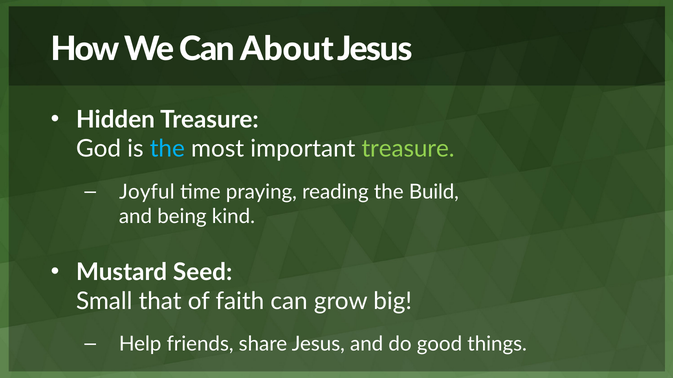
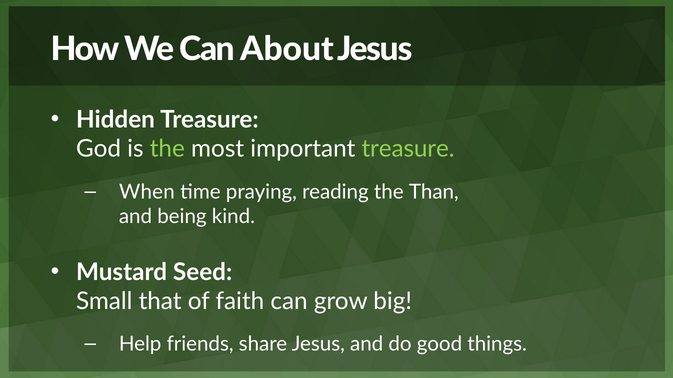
the at (167, 149) colour: light blue -> light green
Joyful: Joyful -> When
Build: Build -> Than
